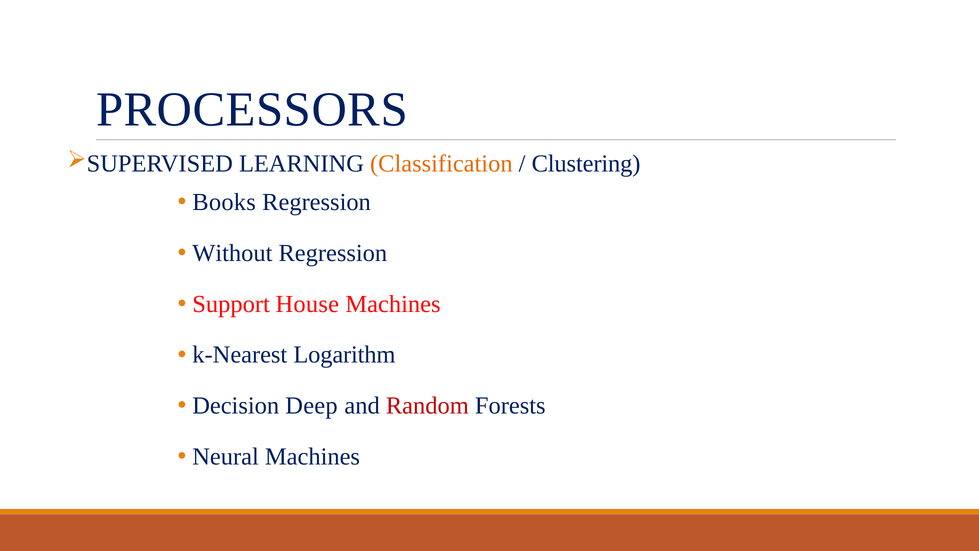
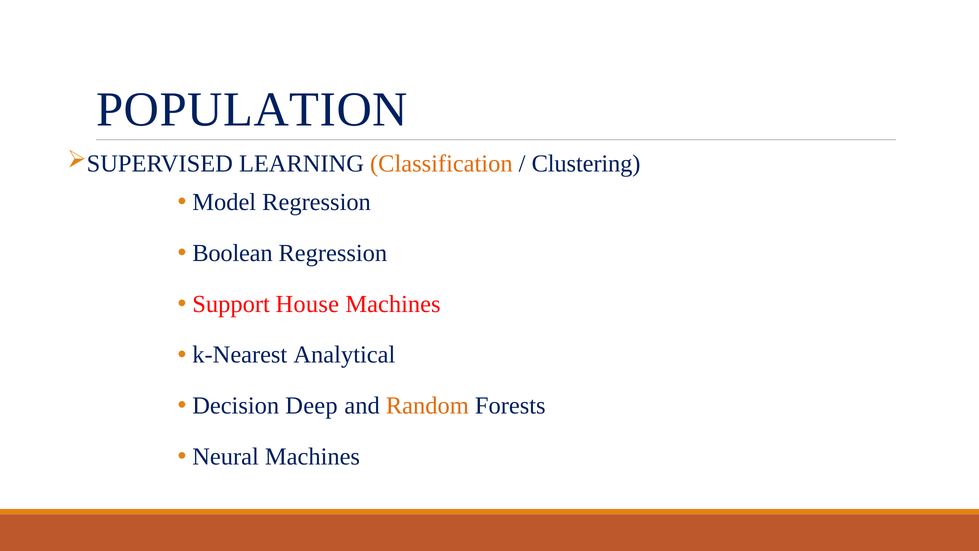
PROCESSORS: PROCESSORS -> POPULATION
Books: Books -> Model
Without: Without -> Boolean
Logarithm: Logarithm -> Analytical
Random colour: red -> orange
